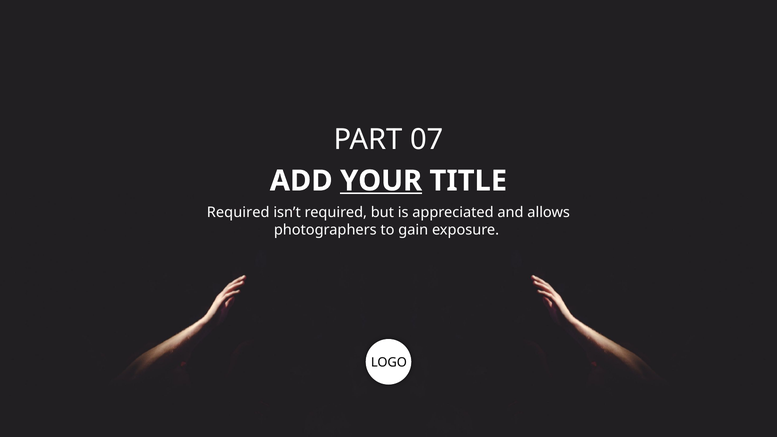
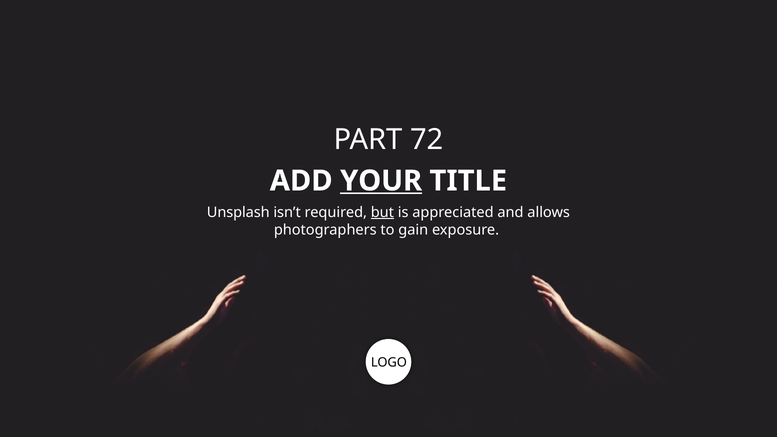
07: 07 -> 72
Required at (238, 212): Required -> Unsplash
but underline: none -> present
